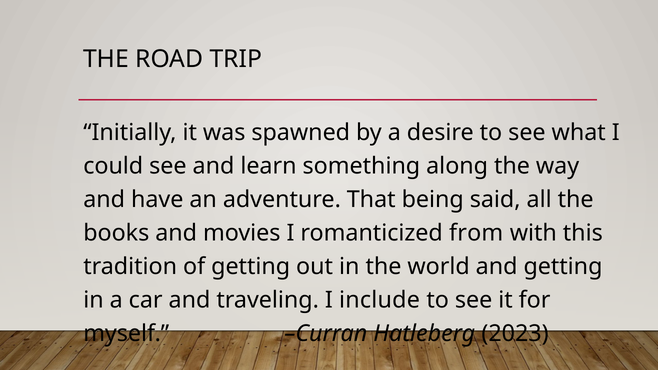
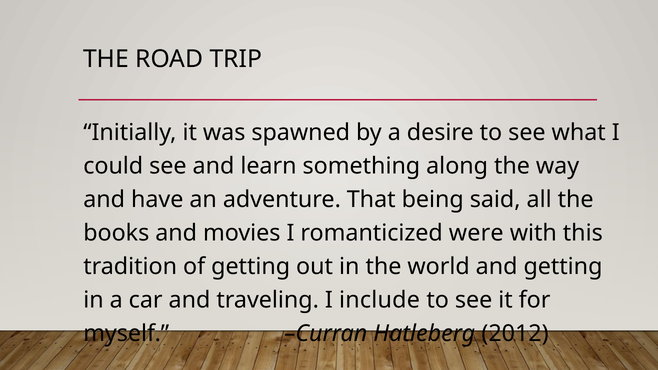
from: from -> were
2023: 2023 -> 2012
